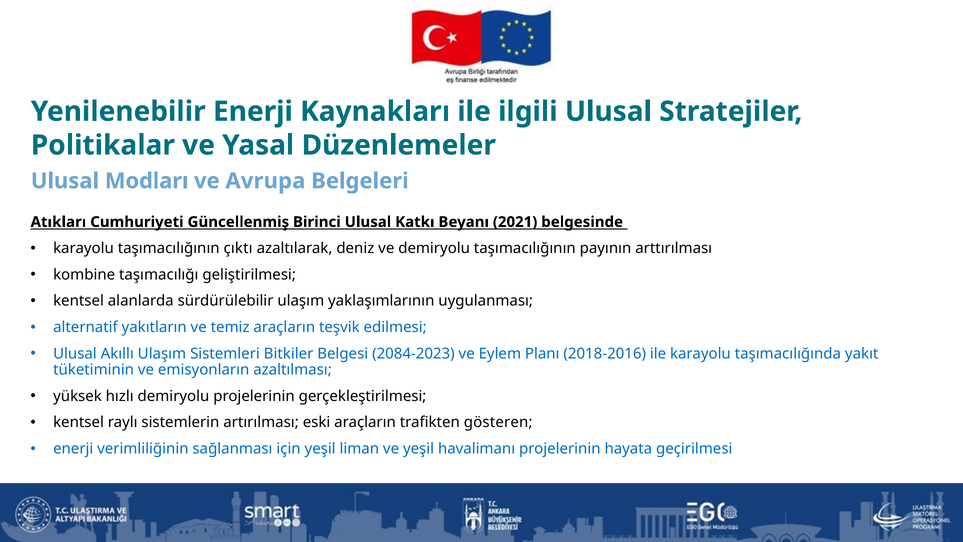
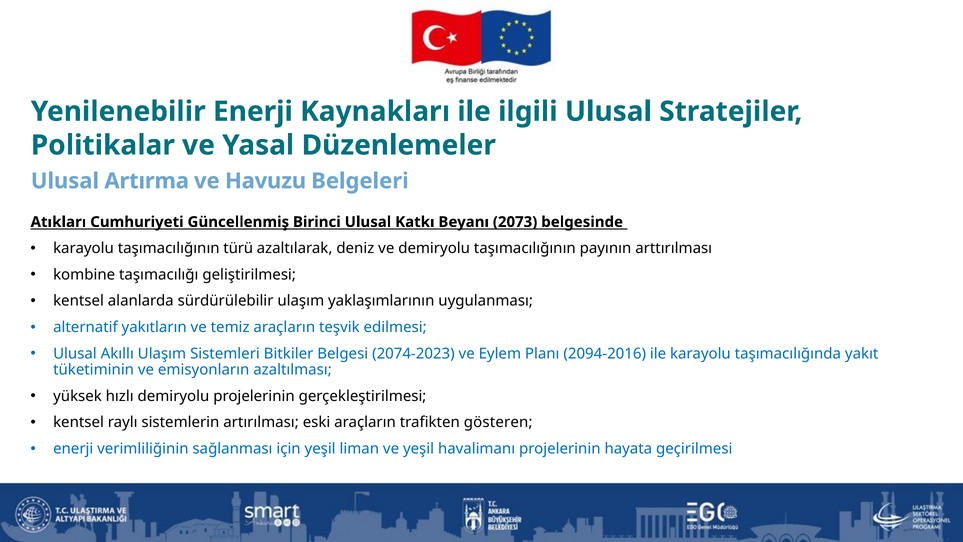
Modları: Modları -> Artırma
Avrupa: Avrupa -> Havuzu
2021: 2021 -> 2073
çıktı: çıktı -> türü
2084-2023: 2084-2023 -> 2074-2023
2018-2016: 2018-2016 -> 2094-2016
